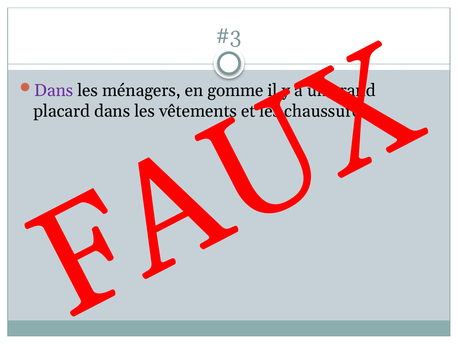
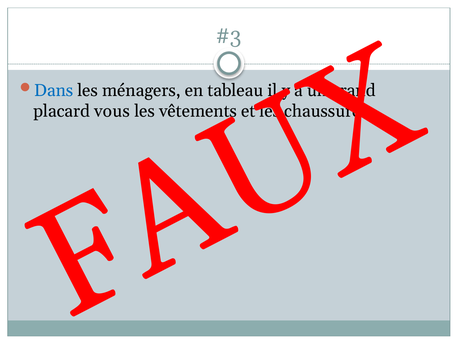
Dans at (54, 90) colour: purple -> blue
gomme: gomme -> tableau
placard dans: dans -> vous
